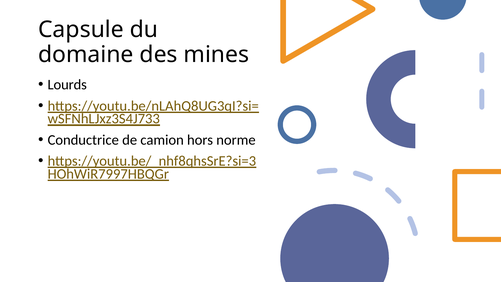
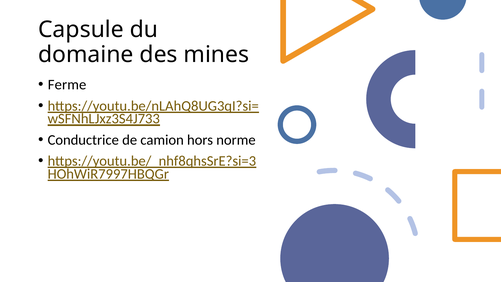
Lourds: Lourds -> Ferme
